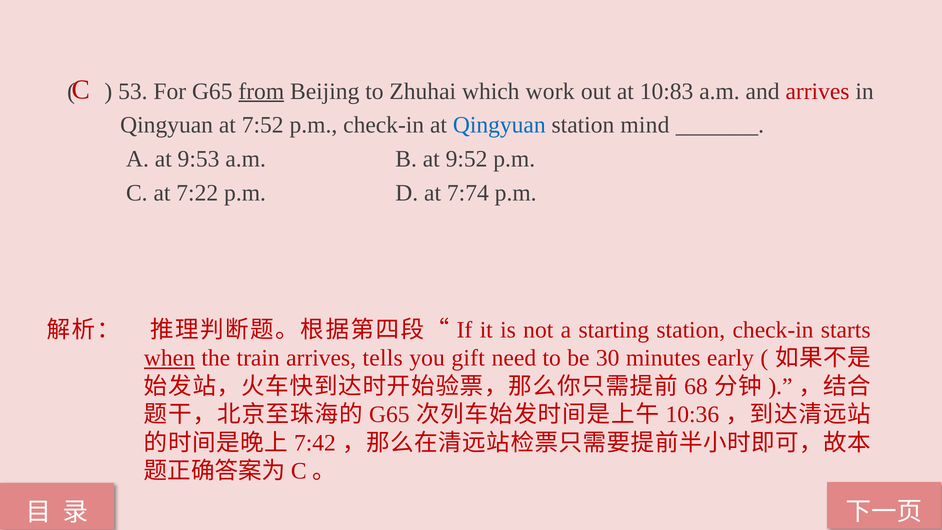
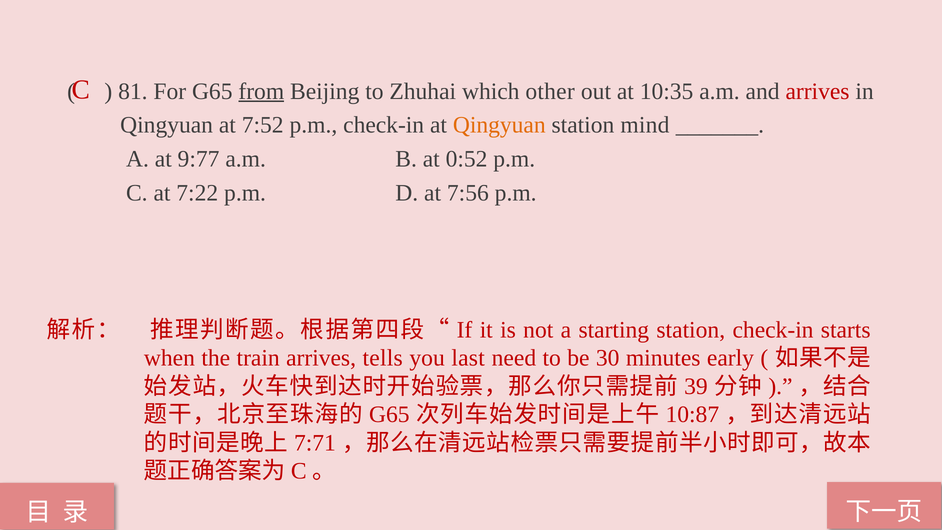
53: 53 -> 81
work: work -> other
10:83: 10:83 -> 10:35
Qingyuan at (499, 125) colour: blue -> orange
9:53: 9:53 -> 9:77
9:52: 9:52 -> 0:52
7:74: 7:74 -> 7:56
when underline: present -> none
gift: gift -> last
68: 68 -> 39
10:36: 10:36 -> 10:87
7:42: 7:42 -> 7:71
